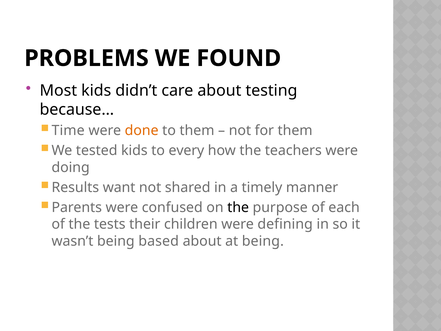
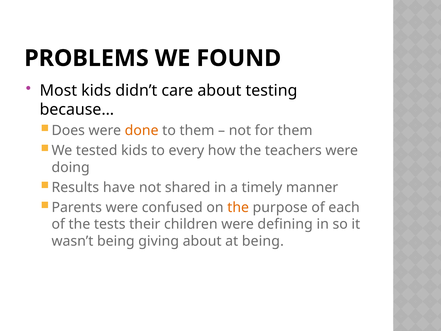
Time: Time -> Does
want: want -> have
the at (238, 207) colour: black -> orange
based: based -> giving
